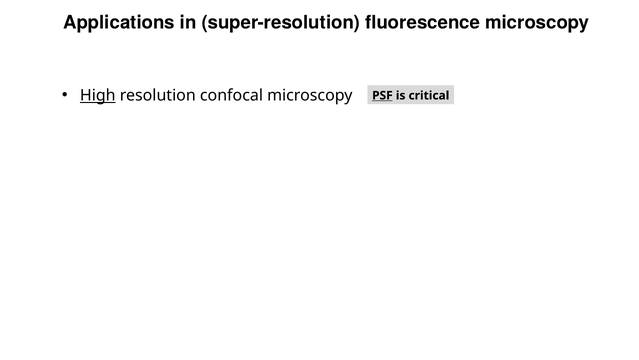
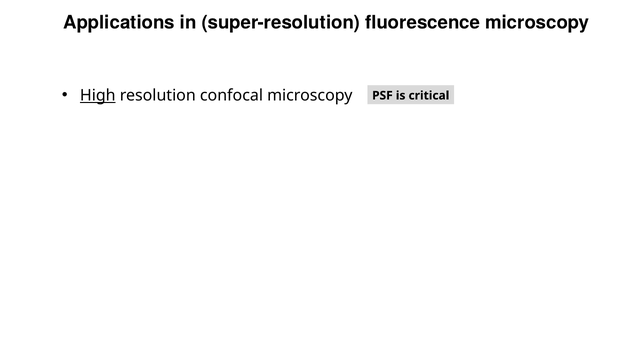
PSF underline: present -> none
